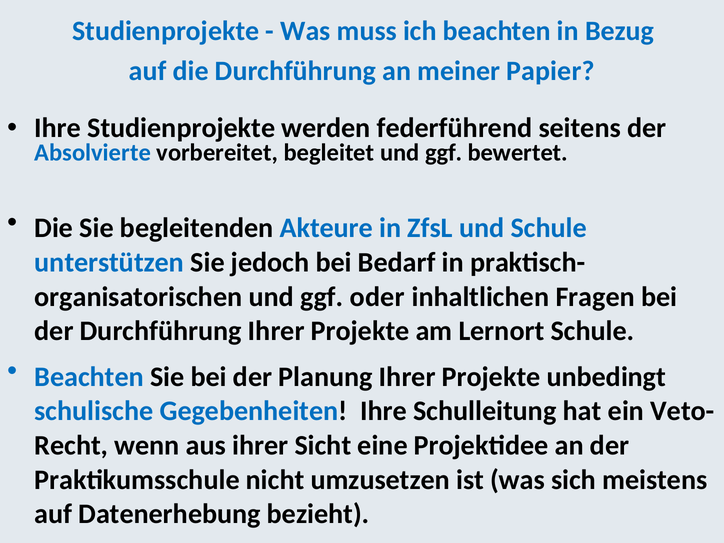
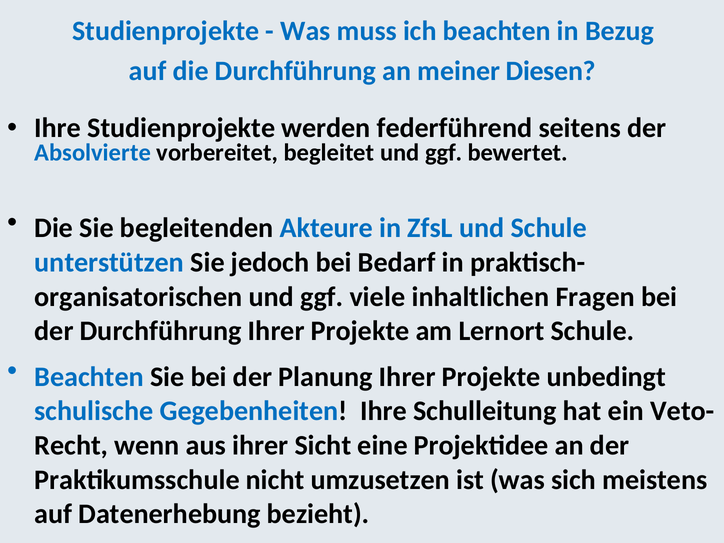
Papier: Papier -> Diesen
oder: oder -> viele
